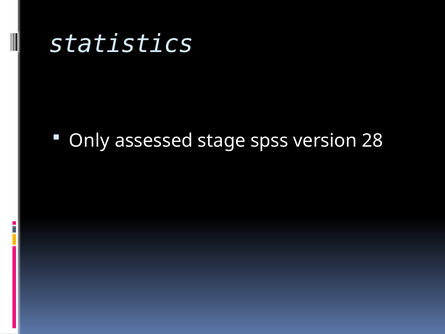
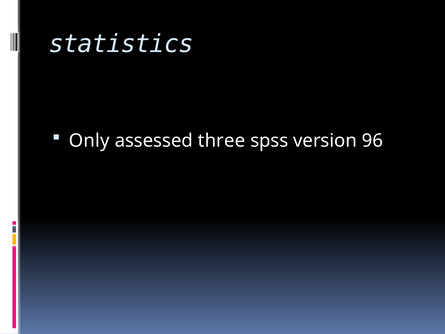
stage: stage -> three
28: 28 -> 96
